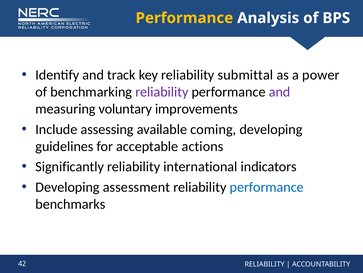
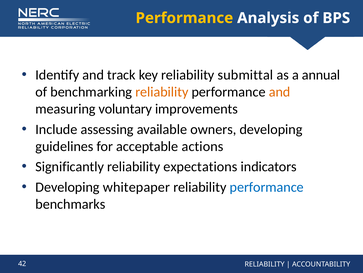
power: power -> annual
reliability at (162, 92) colour: purple -> orange
and at (280, 92) colour: purple -> orange
coming: coming -> owners
international: international -> expectations
assessment: assessment -> whitepaper
